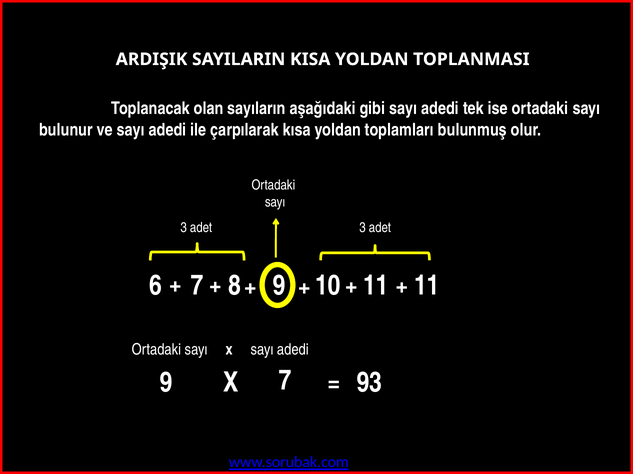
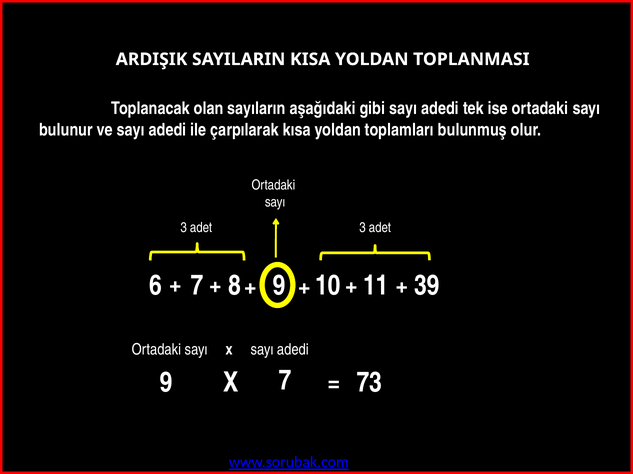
11 11: 11 -> 39
93: 93 -> 73
